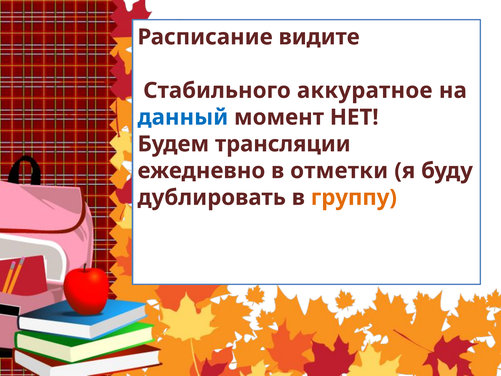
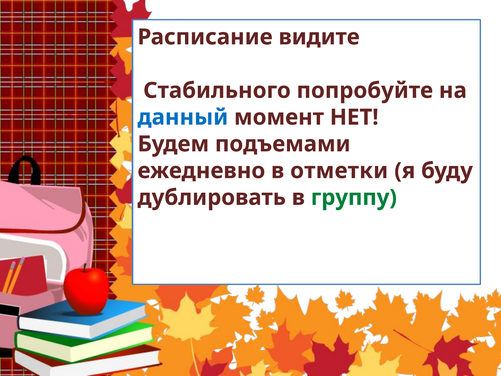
аккуратное: аккуратное -> попробуйте
трансляции: трансляции -> подъемами
группу colour: orange -> green
